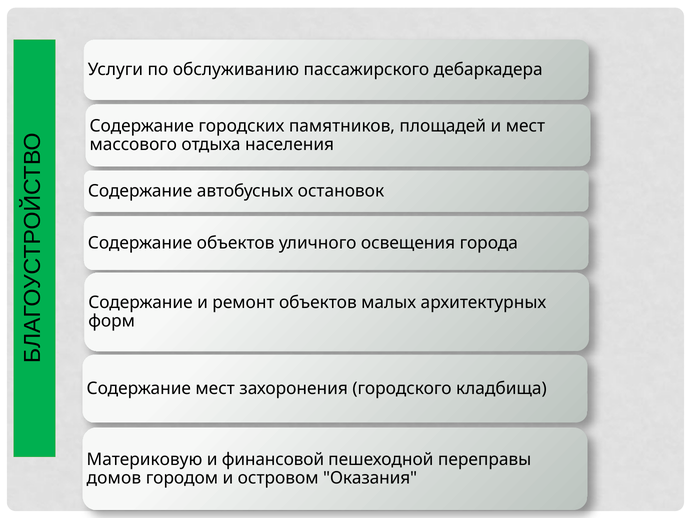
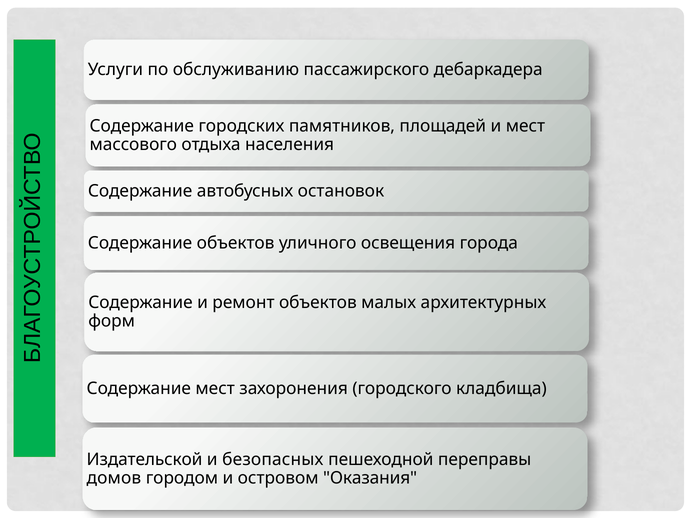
Материковую: Материковую -> Издательской
финансовой: финансовой -> безопасных
